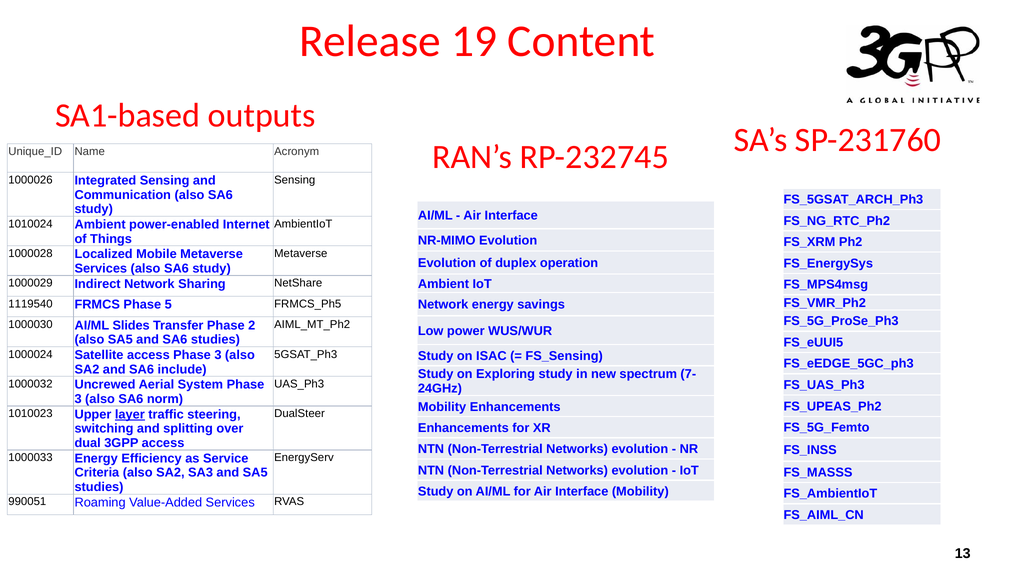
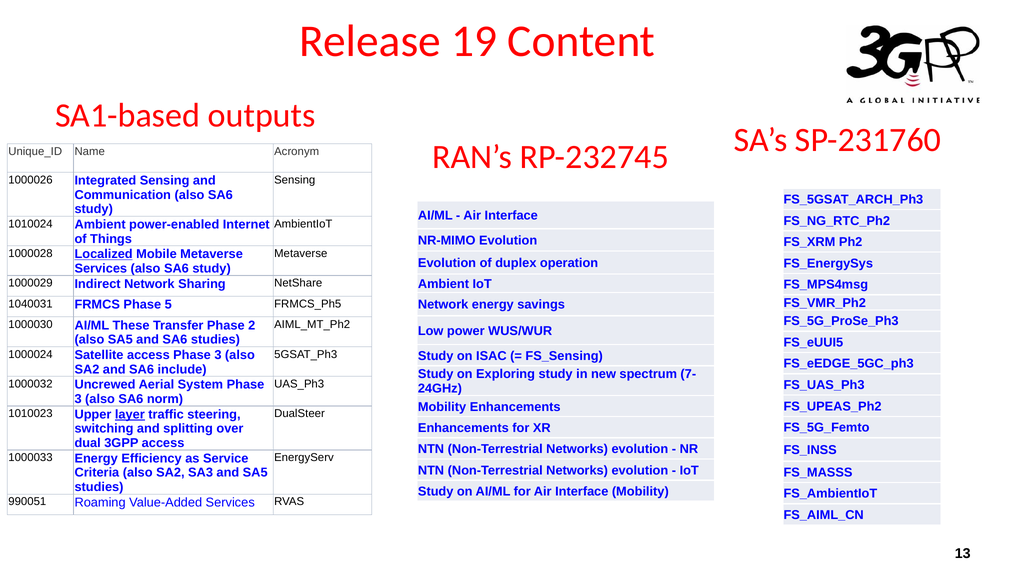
Localized underline: none -> present
1119540: 1119540 -> 1040031
Slides: Slides -> These
